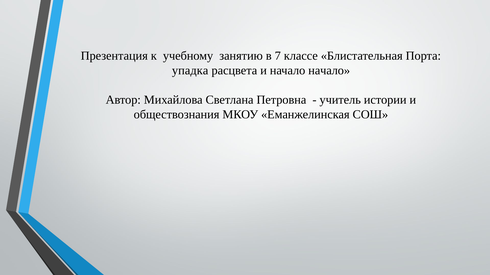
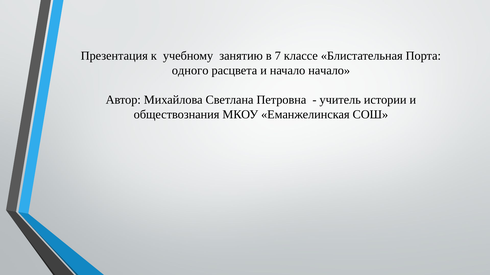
упадка: упадка -> одного
